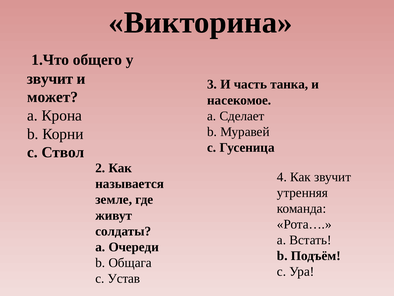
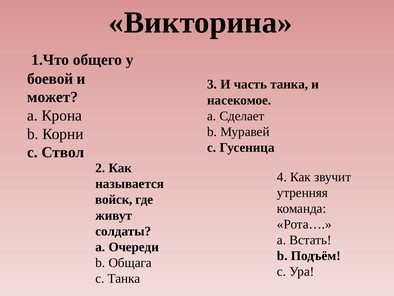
звучит at (50, 79): звучит -> боевой
земле: земле -> войск
c Устав: Устав -> Танка
